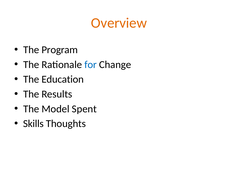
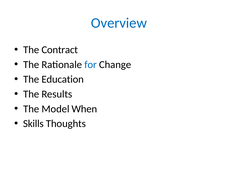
Overview colour: orange -> blue
Program: Program -> Contract
Spent: Spent -> When
